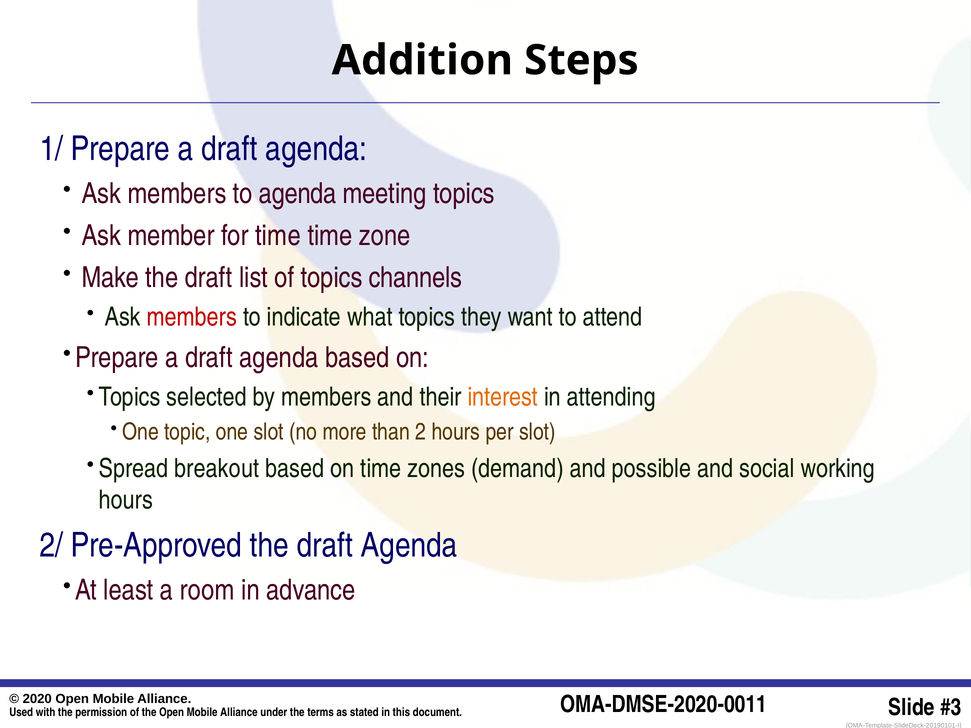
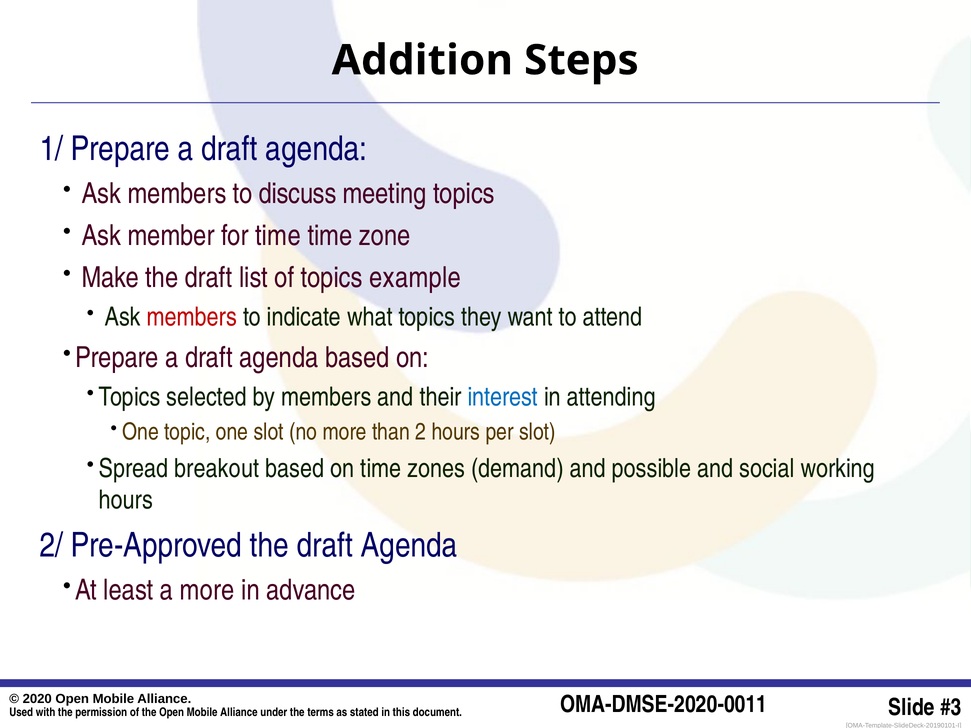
to agenda: agenda -> discuss
channels: channels -> example
interest colour: orange -> blue
a room: room -> more
